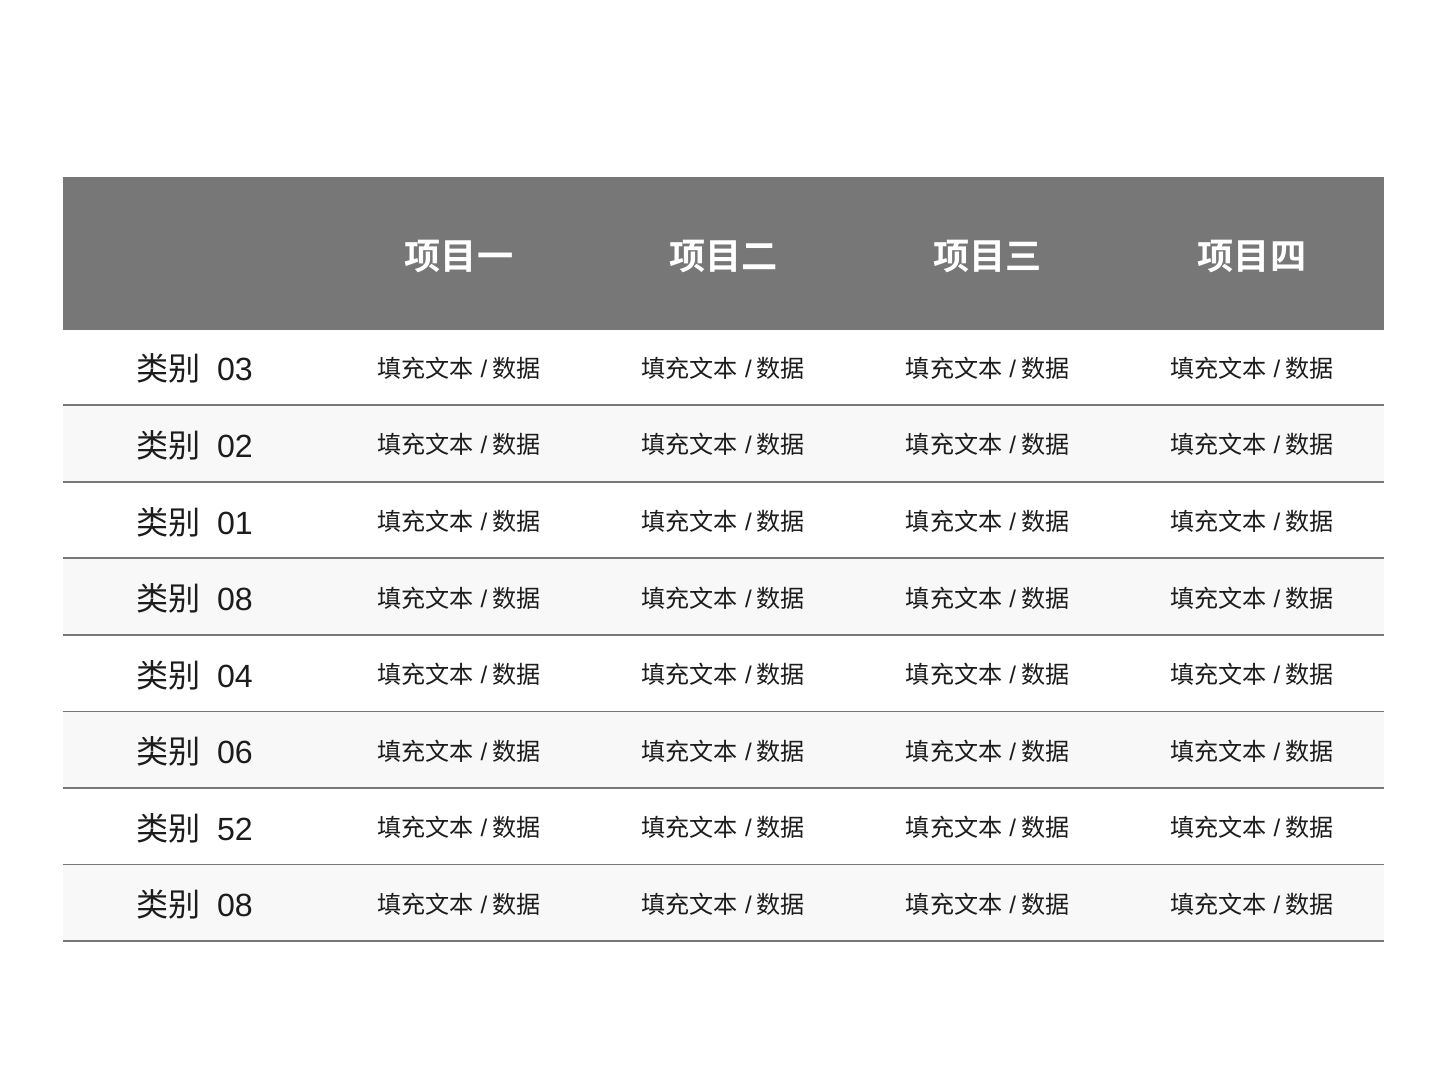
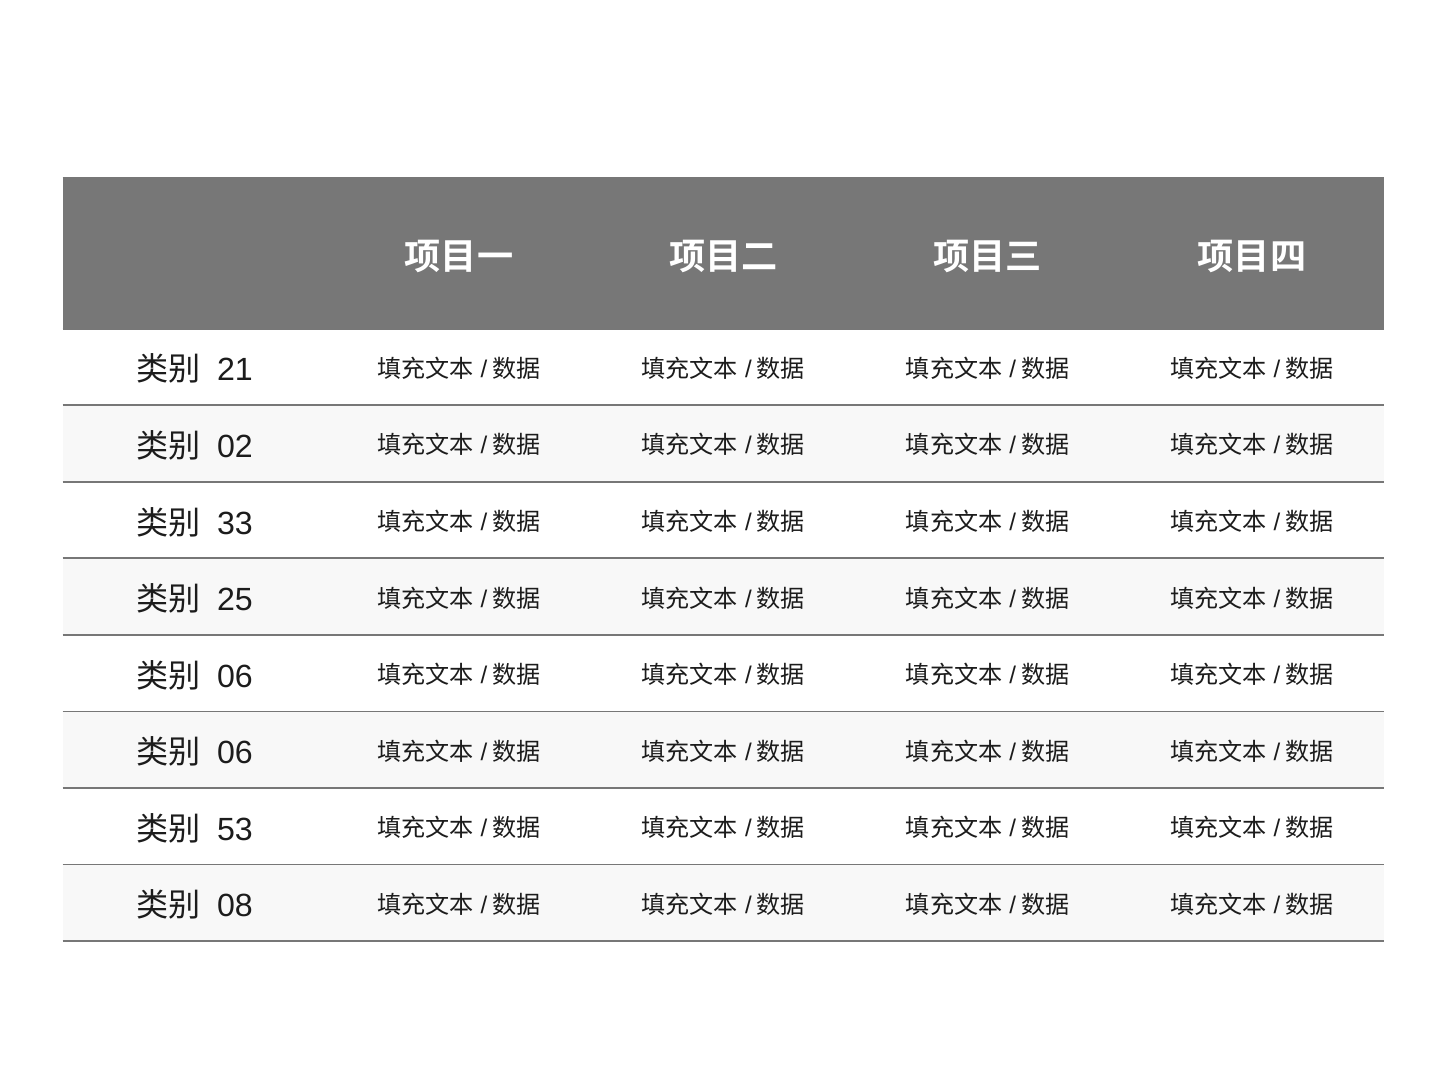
03: 03 -> 21
01: 01 -> 33
08 at (235, 600): 08 -> 25
04 at (235, 677): 04 -> 06
52: 52 -> 53
